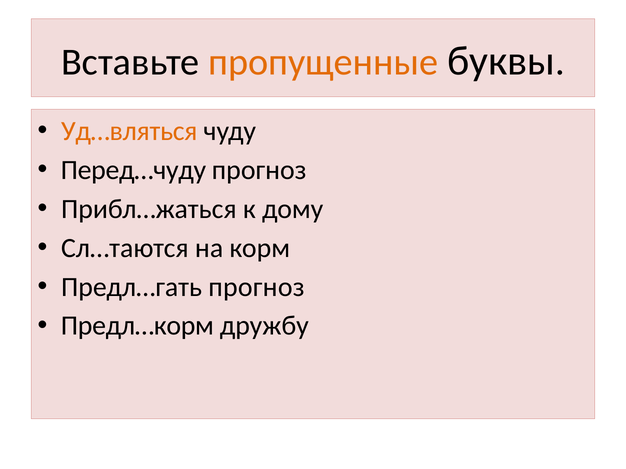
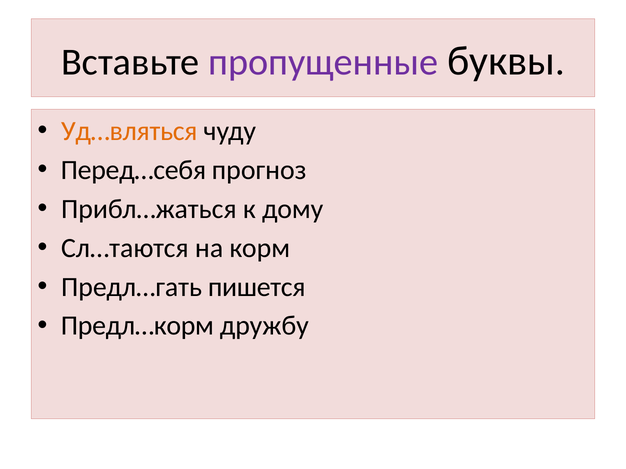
пропущенные colour: orange -> purple
Перед…чуду: Перед…чуду -> Перед…себя
Предл…гать прогноз: прогноз -> пишется
